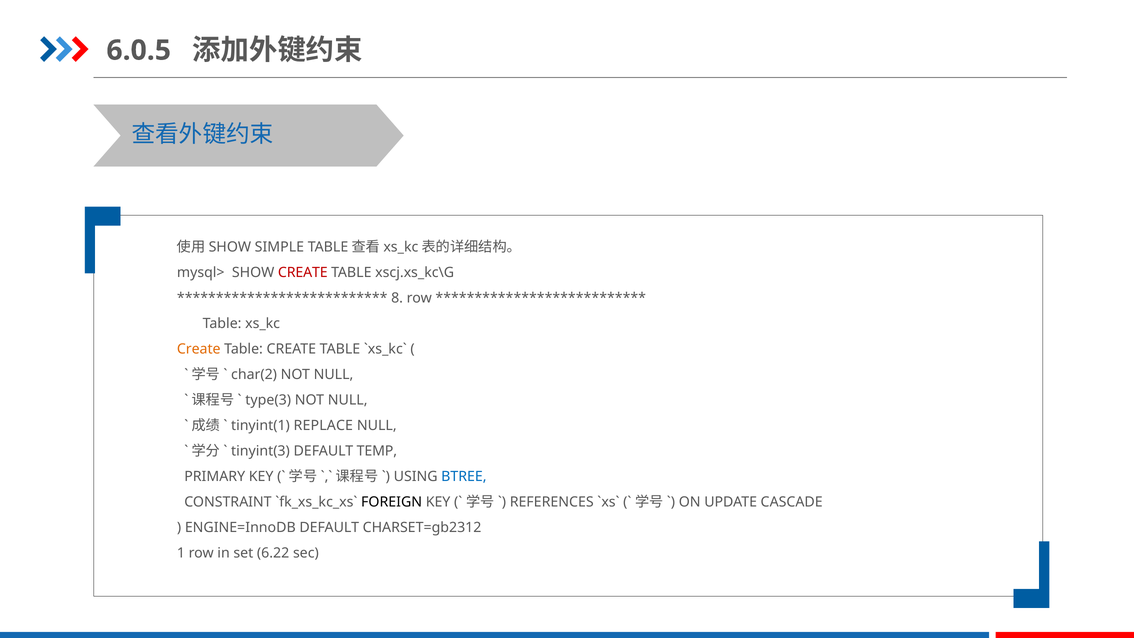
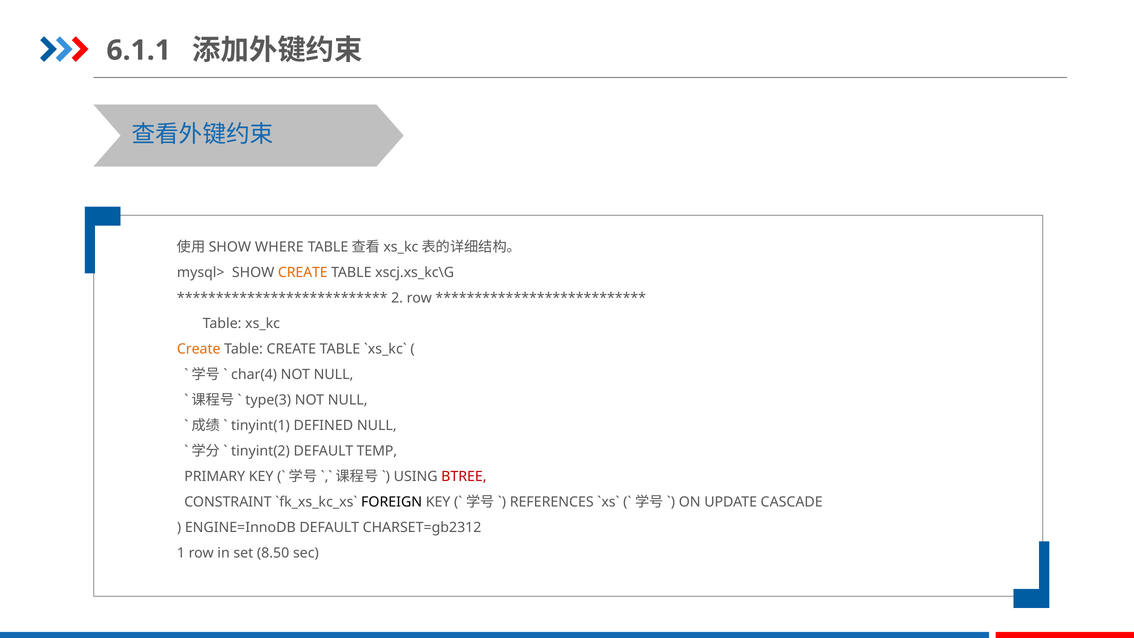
6.0.5: 6.0.5 -> 6.1.1
SIMPLE: SIMPLE -> WHERE
CREATE at (303, 273) colour: red -> orange
8: 8 -> 2
char(2: char(2 -> char(4
REPLACE: REPLACE -> DEFINED
tinyint(3: tinyint(3 -> tinyint(2
BTREE colour: blue -> red
6.22: 6.22 -> 8.50
